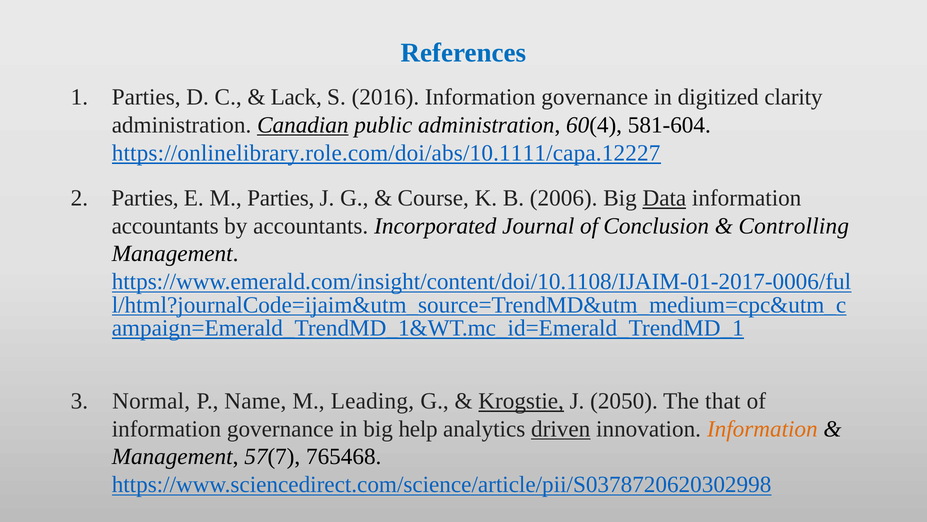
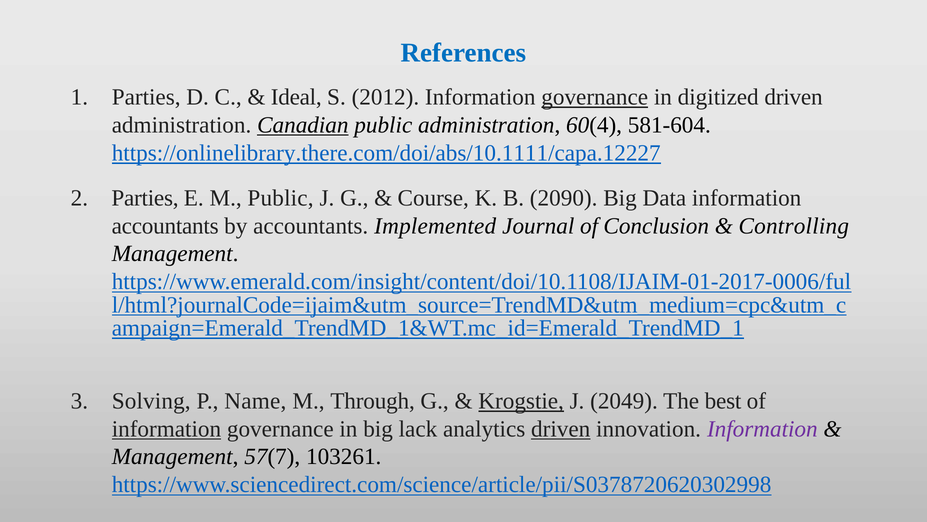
Lack: Lack -> Ideal
2016: 2016 -> 2012
governance at (595, 97) underline: none -> present
digitized clarity: clarity -> driven
https://onlinelibrary.role.com/doi/abs/10.1111/capa.12227: https://onlinelibrary.role.com/doi/abs/10.1111/capa.12227 -> https://onlinelibrary.there.com/doi/abs/10.1111/capa.12227
M Parties: Parties -> Public
2006: 2006 -> 2090
Data underline: present -> none
Incorporated: Incorporated -> Implemented
Normal: Normal -> Solving
Leading: Leading -> Through
2050: 2050 -> 2049
that: that -> best
information at (166, 429) underline: none -> present
help: help -> lack
Information at (762, 429) colour: orange -> purple
765468: 765468 -> 103261
